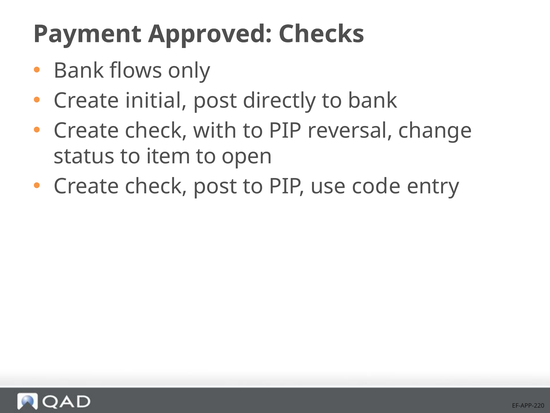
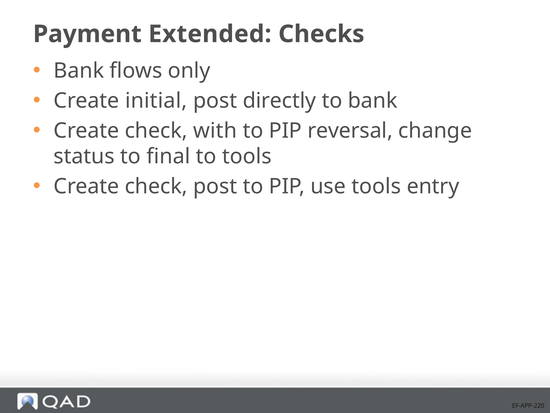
Approved: Approved -> Extended
item: item -> final
to open: open -> tools
use code: code -> tools
